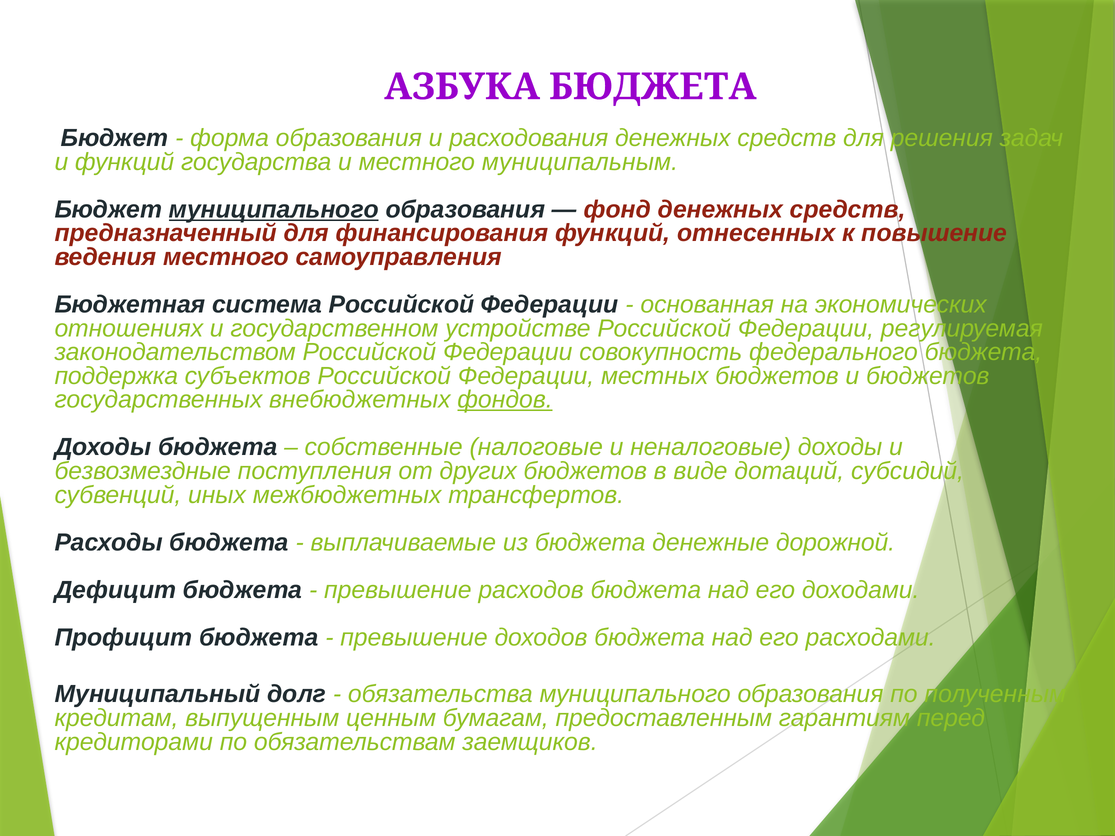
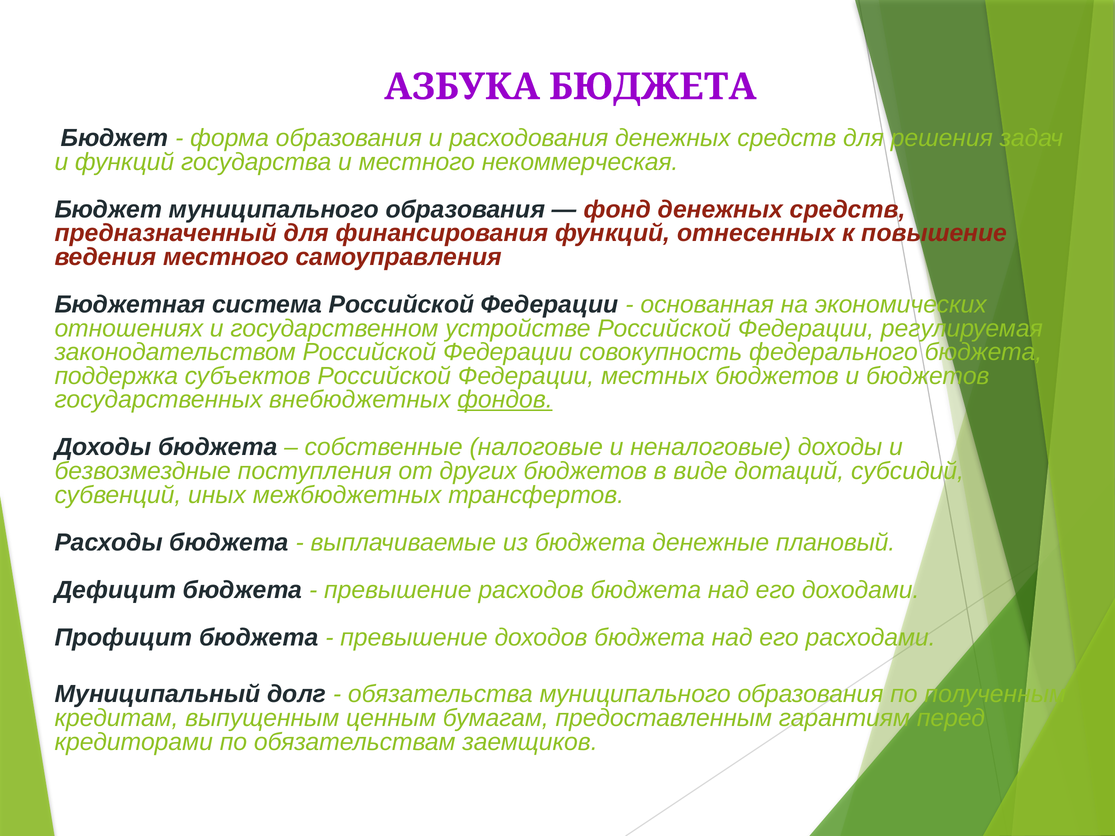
муниципальным: муниципальным -> некоммерческая
муниципального at (274, 210) underline: present -> none
дорожной: дорожной -> плановый
